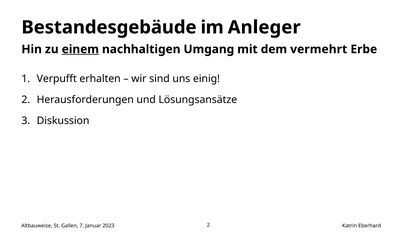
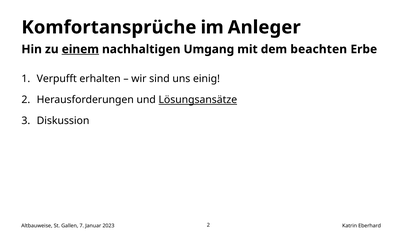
Bestandesgebäude: Bestandesgebäude -> Komfortansprüche
vermehrt: vermehrt -> beachten
Lösungsansätze underline: none -> present
